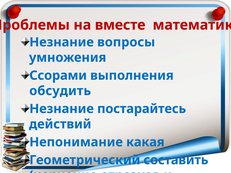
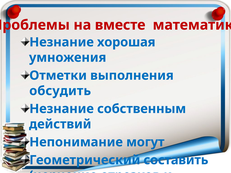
вопросы: вопросы -> хорошая
Ссорами: Ссорами -> Отметки
постарайтесь: постарайтесь -> собственным
какая: какая -> могут
